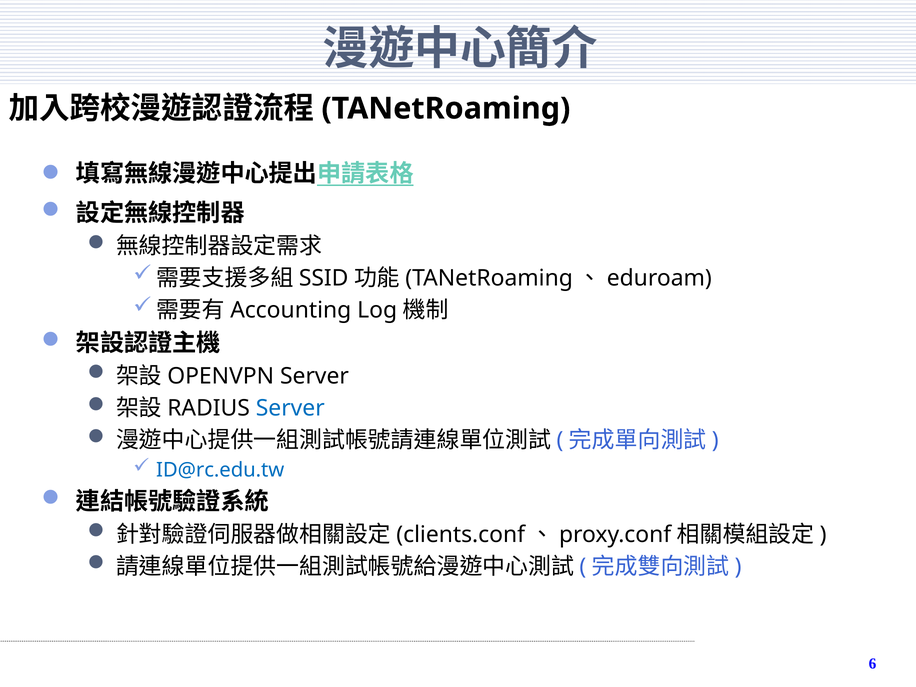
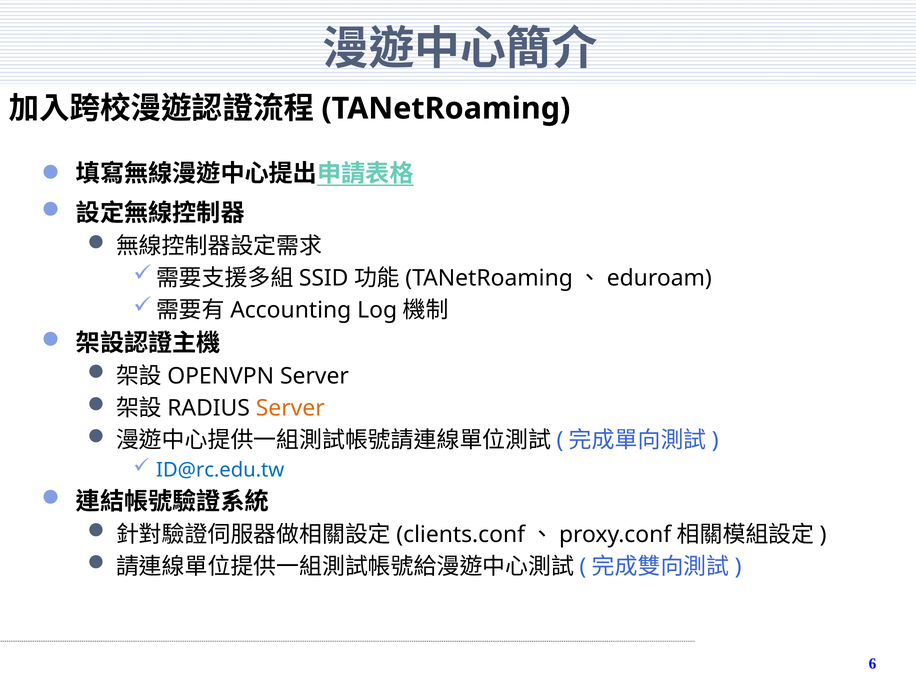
Server at (290, 408) colour: blue -> orange
